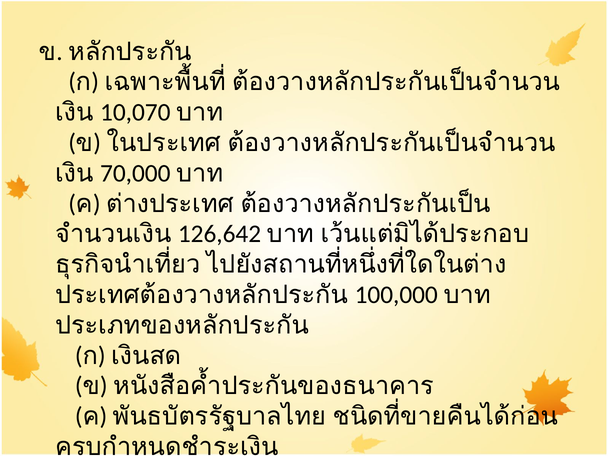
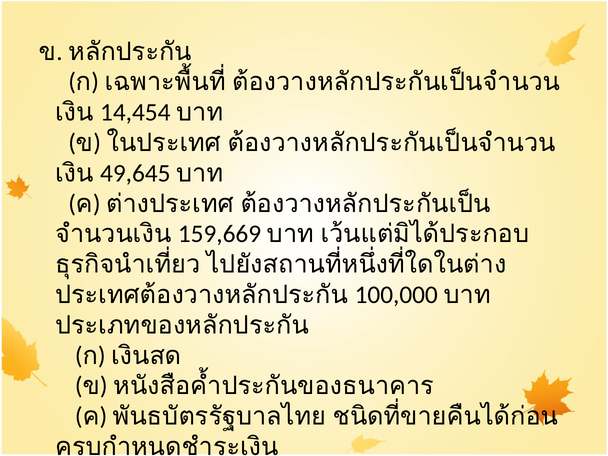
10,070: 10,070 -> 14,454
70,000: 70,000 -> 49,645
126,642: 126,642 -> 159,669
